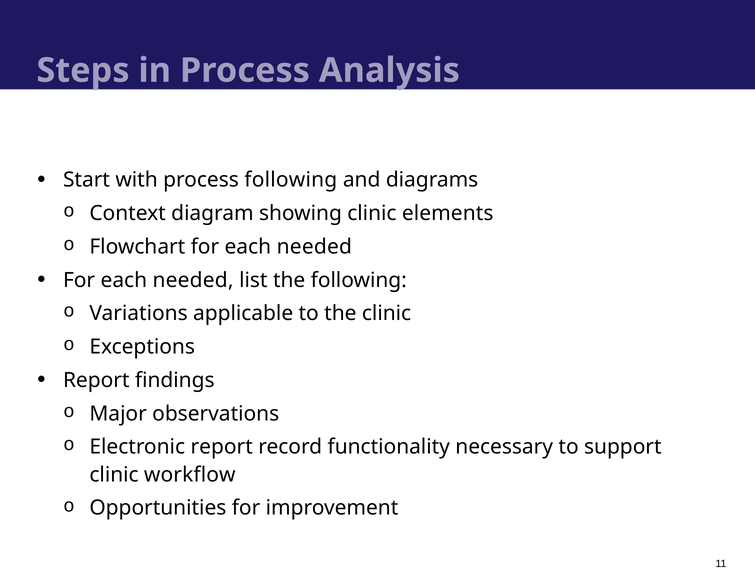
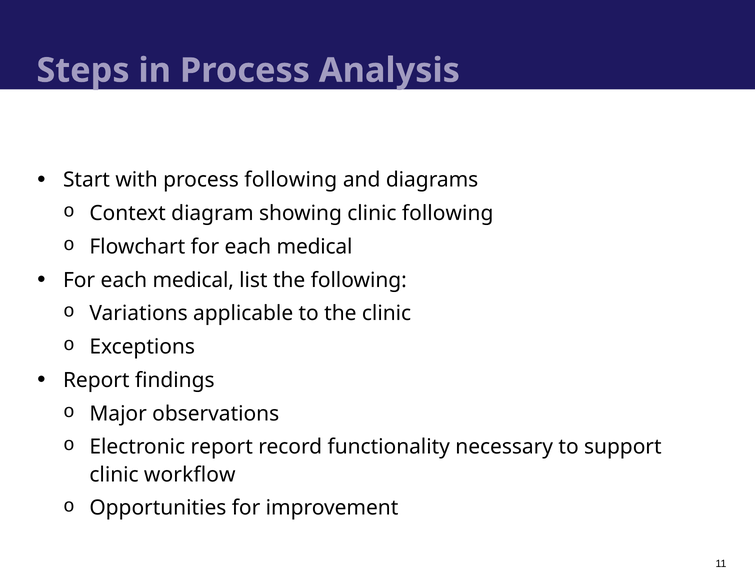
clinic elements: elements -> following
Flowchart for each needed: needed -> medical
needed at (193, 280): needed -> medical
